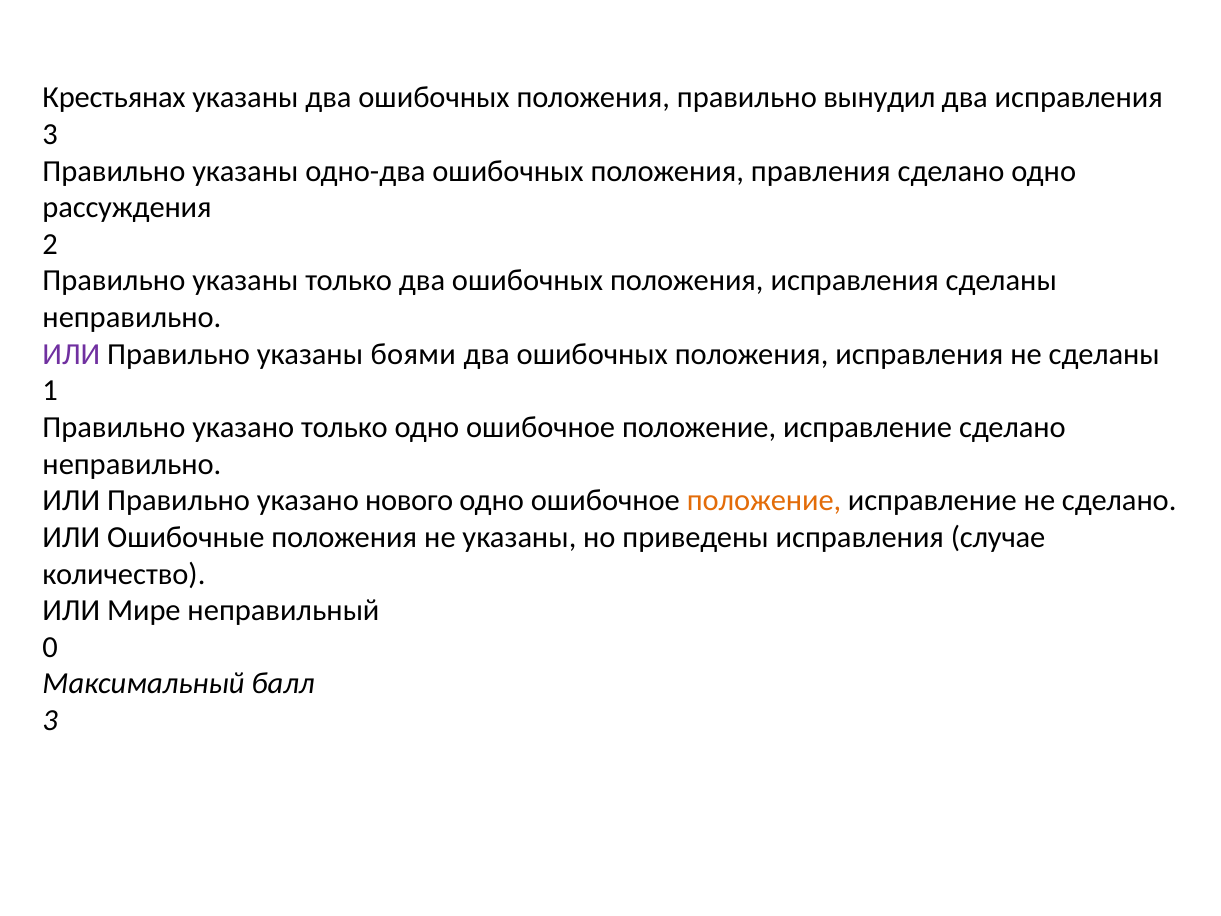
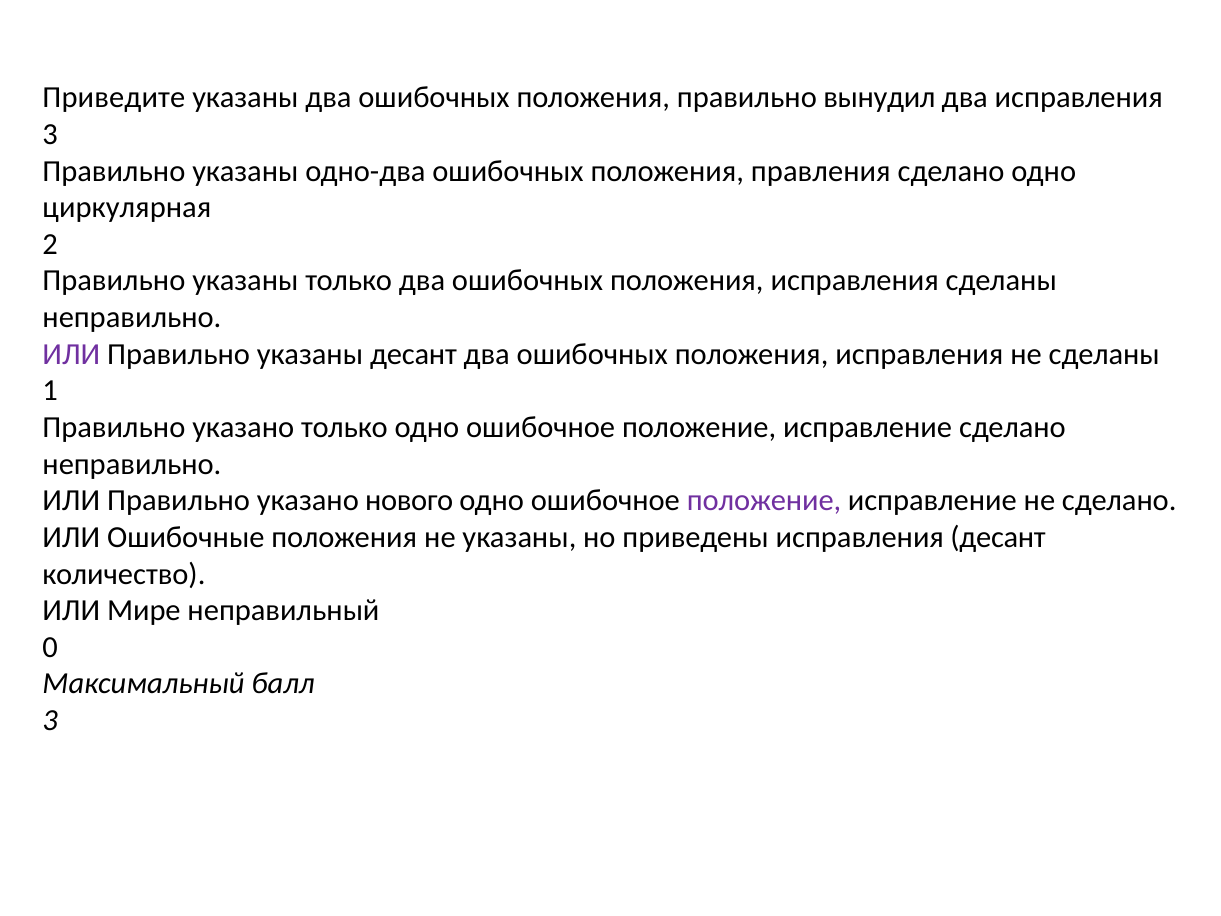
Крестьянах: Крестьянах -> Приведите
рассуждения: рассуждения -> циркулярная
указаны боями: боями -> десант
положение at (764, 501) colour: orange -> purple
исправления случае: случае -> десант
